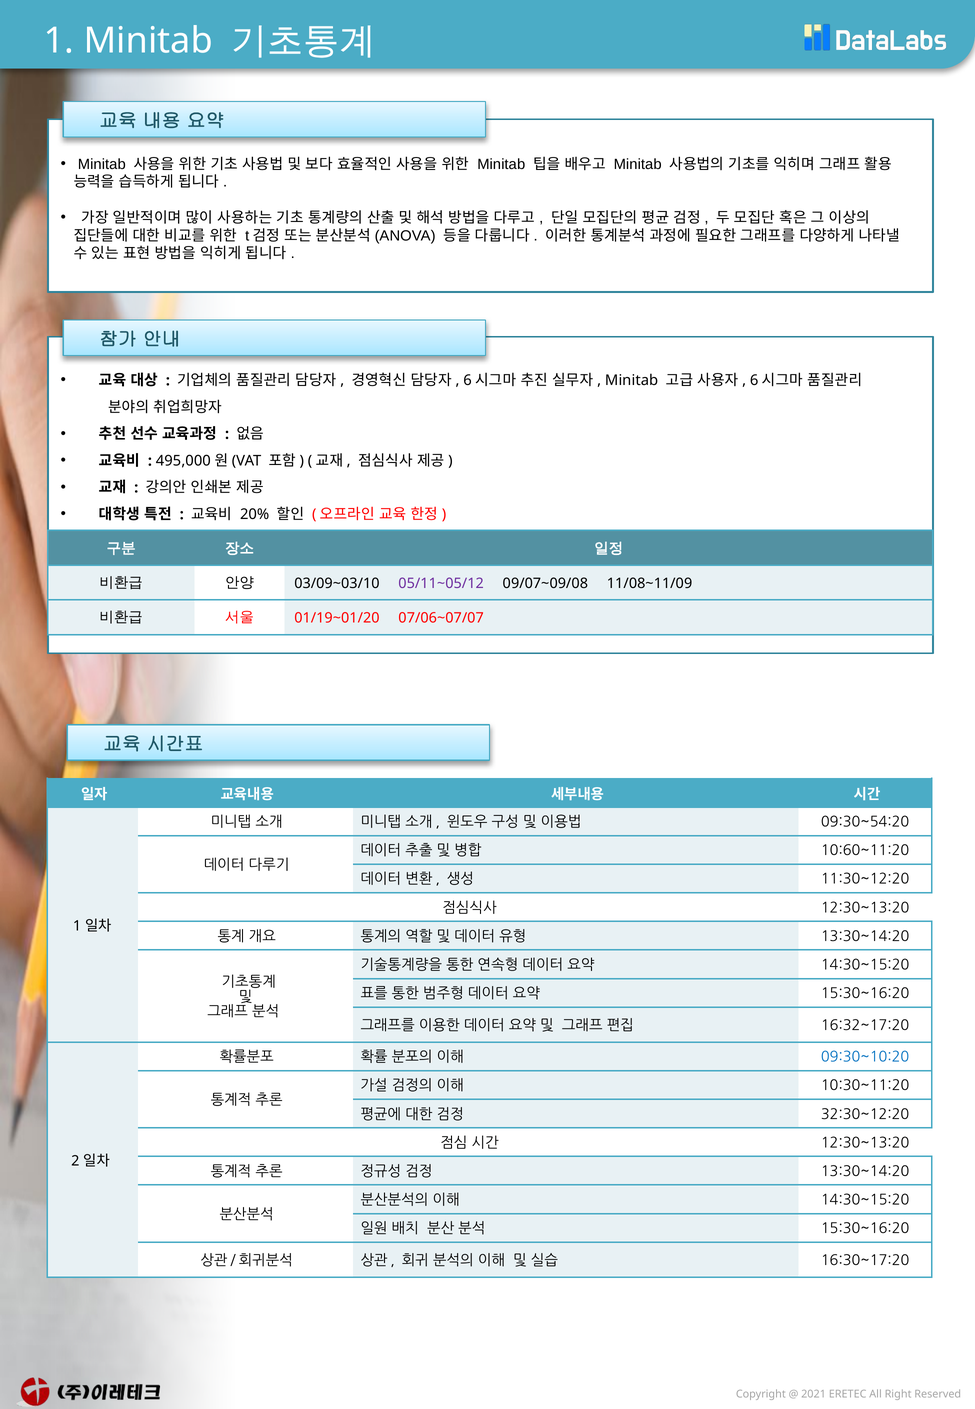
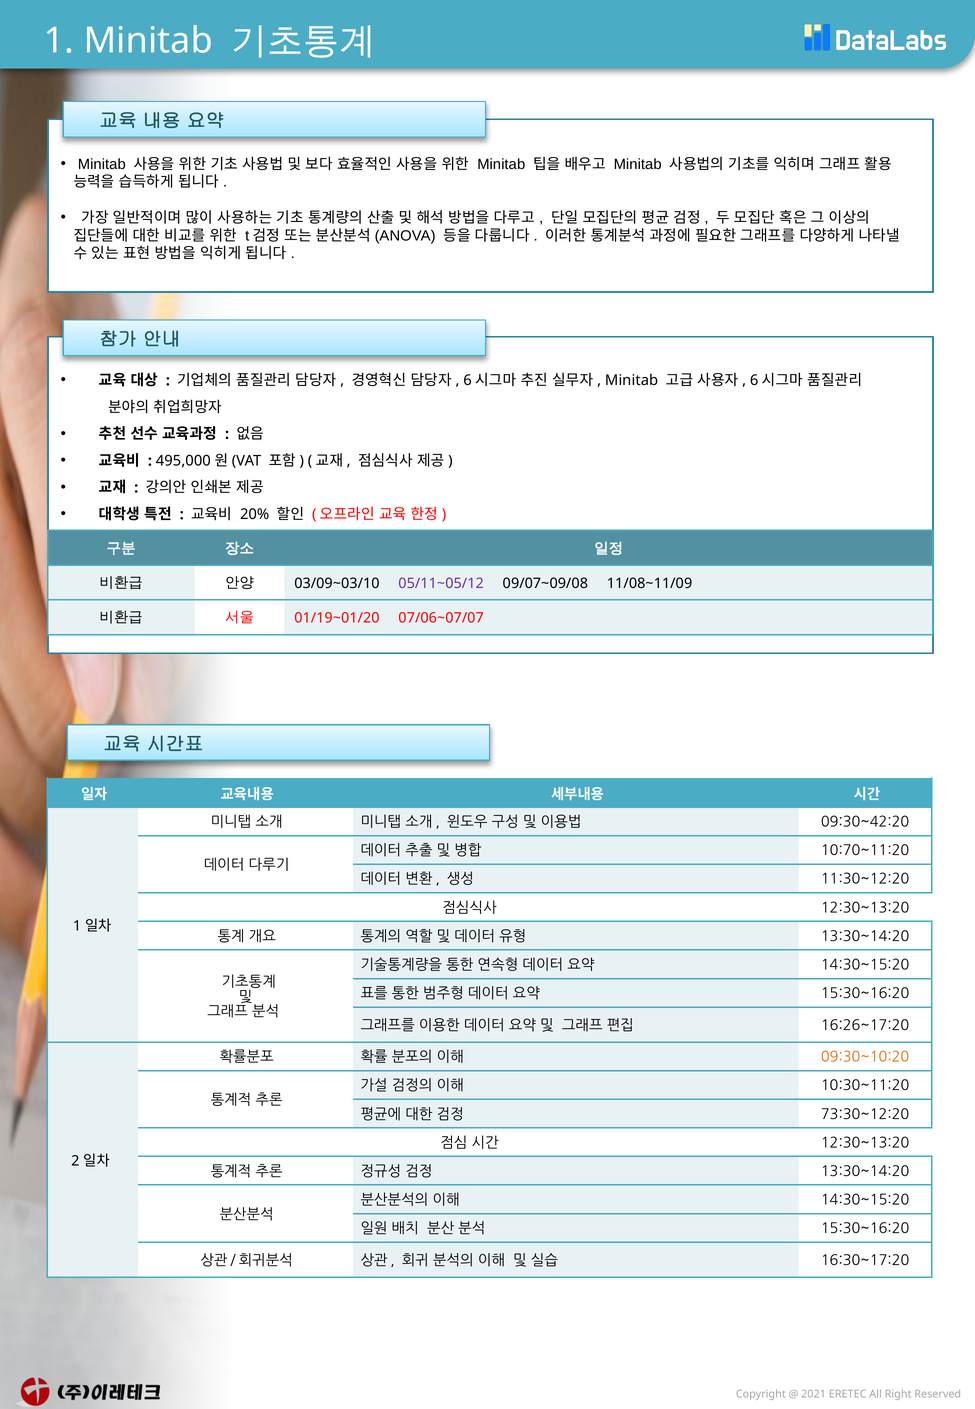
09:30~54:20: 09:30~54:20 -> 09:30~42:20
10:60~11:20: 10:60~11:20 -> 10:70~11:20
16:32~17:20: 16:32~17:20 -> 16:26~17:20
09:30~10:20 colour: blue -> orange
32:30~12:20: 32:30~12:20 -> 73:30~12:20
